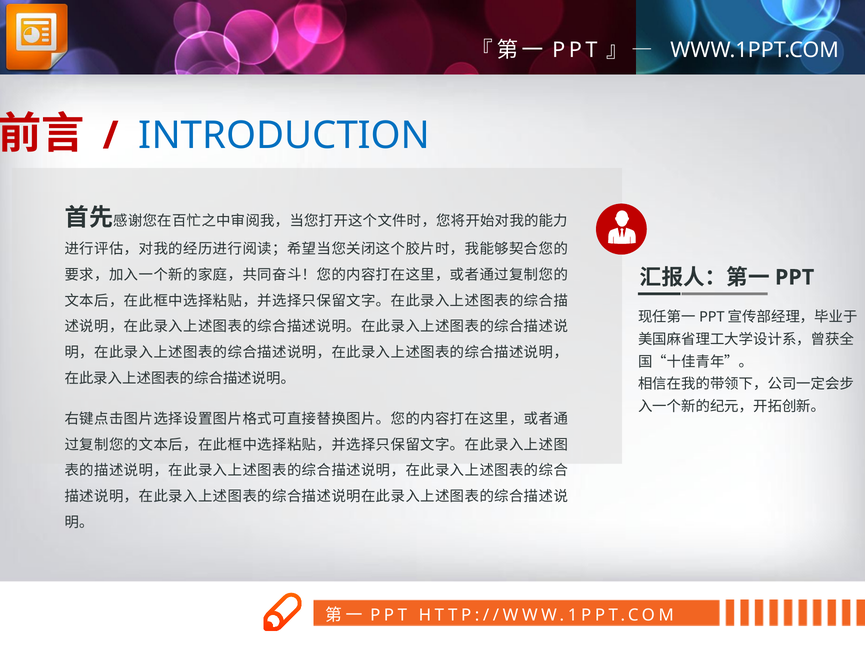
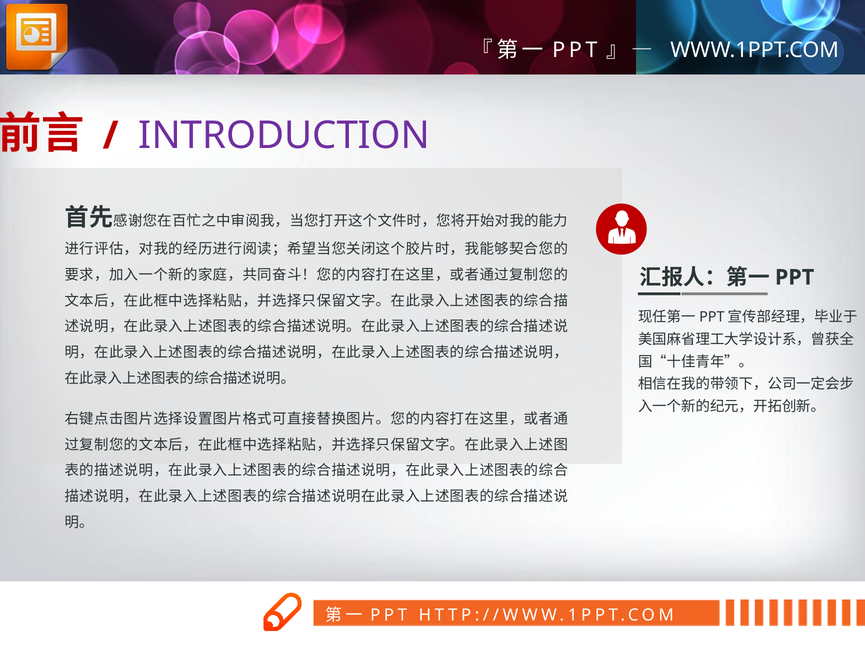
INTRODUCTION colour: blue -> purple
